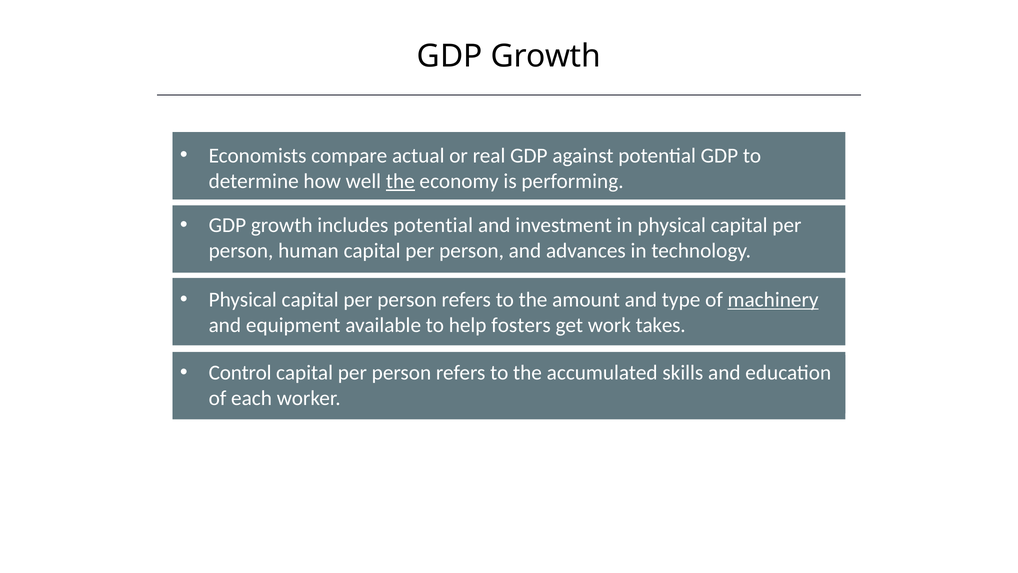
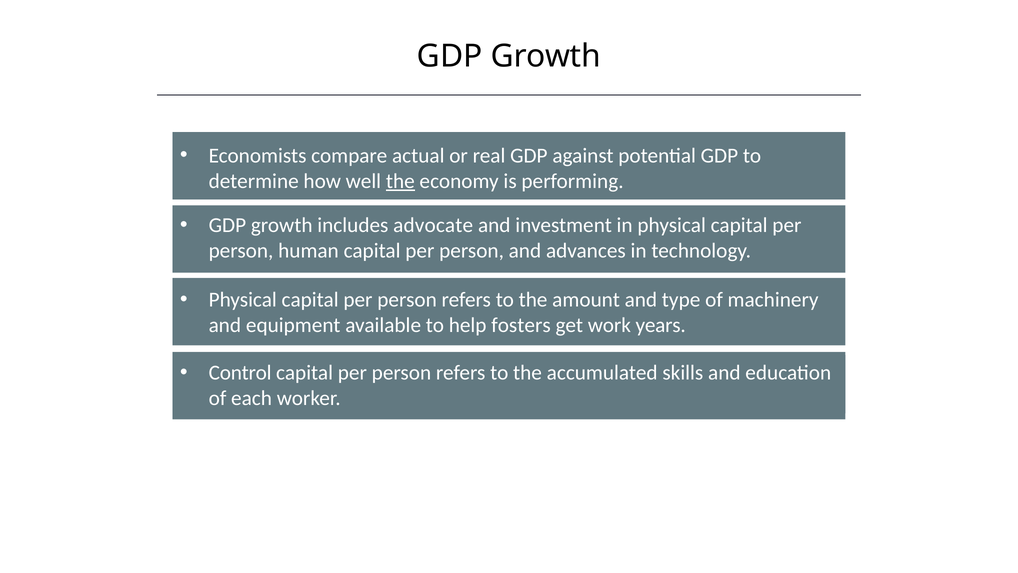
includes potential: potential -> advocate
machinery underline: present -> none
takes: takes -> years
